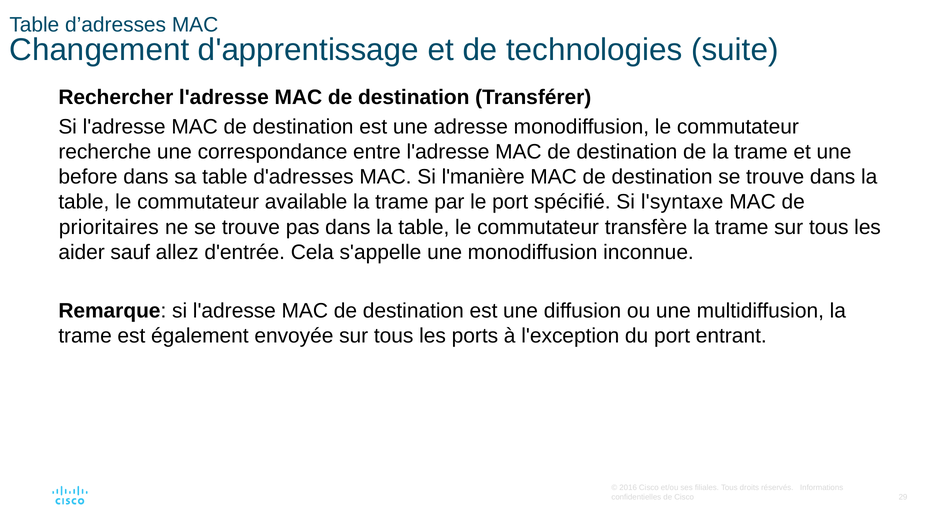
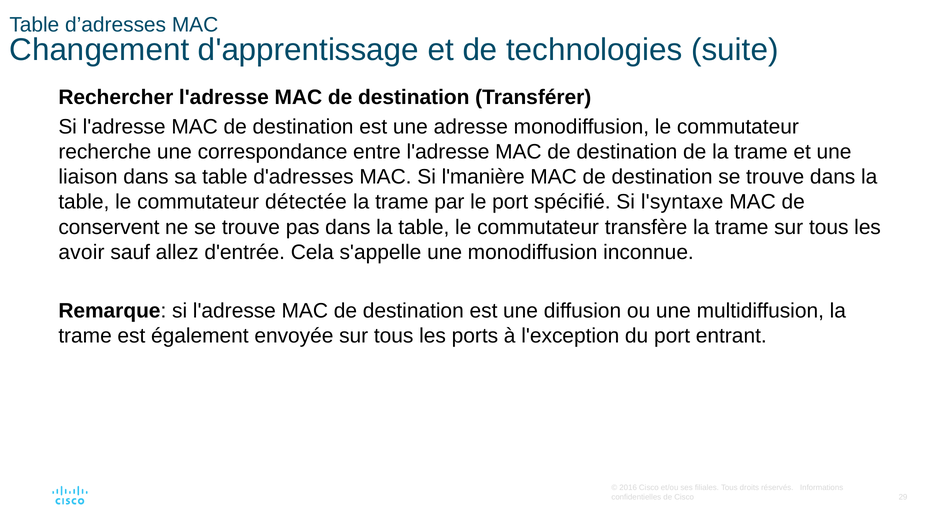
before: before -> liaison
available: available -> détectée
prioritaires: prioritaires -> conservent
aider: aider -> avoir
